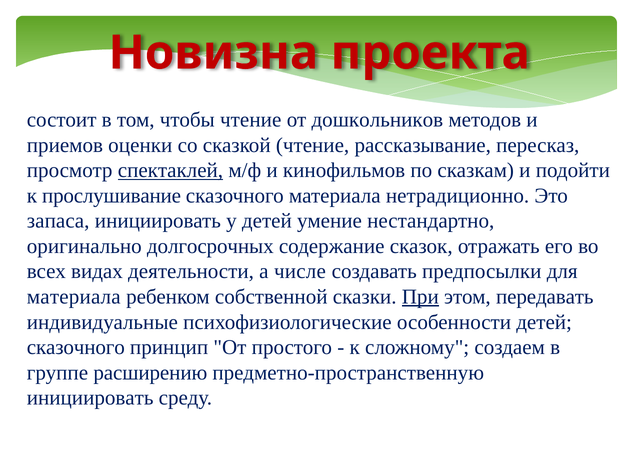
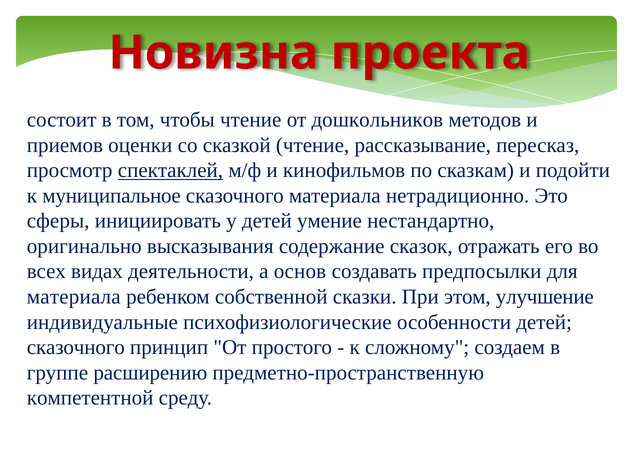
прослушивание: прослушивание -> муниципальное
запаса: запаса -> сферы
долгосрочных: долгосрочных -> высказывания
числе: числе -> основ
При underline: present -> none
передавать: передавать -> улучшение
инициировать at (90, 398): инициировать -> компетентной
